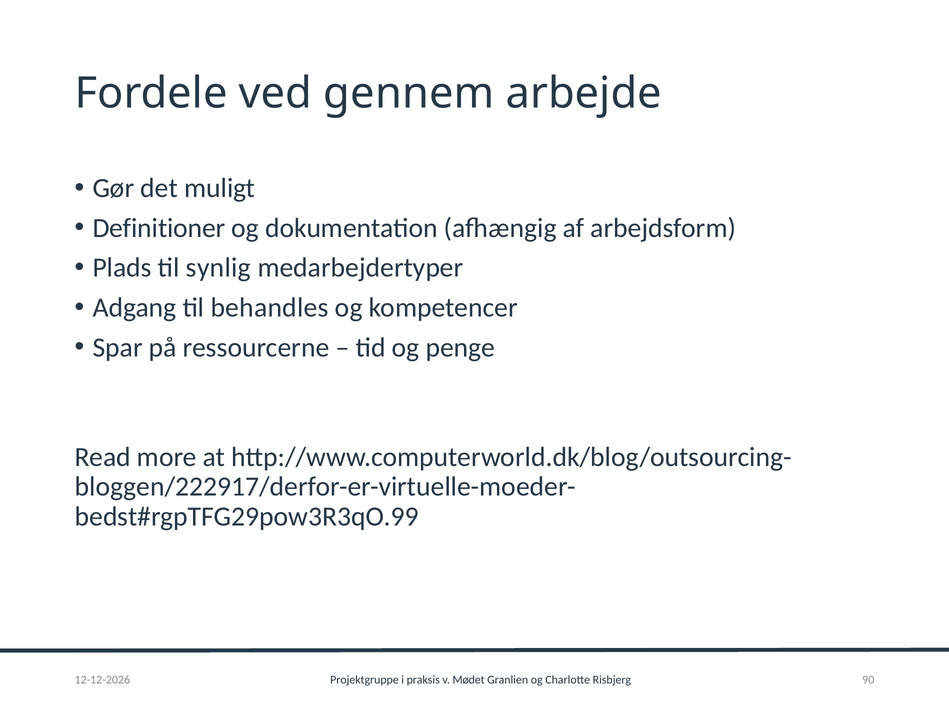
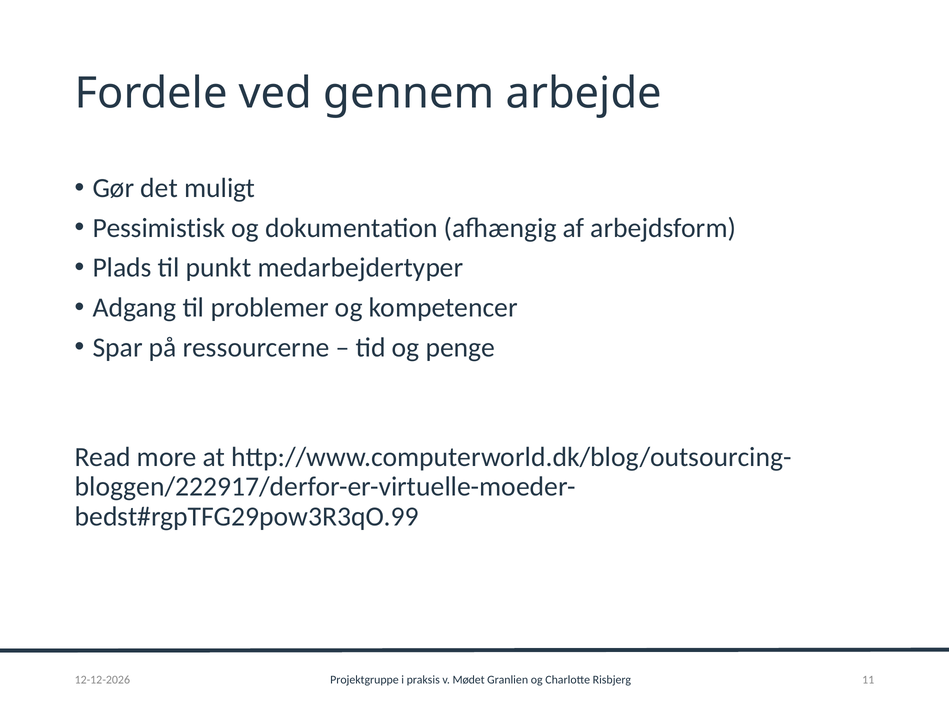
Definitioner: Definitioner -> Pessimistisk
synlig: synlig -> punkt
behandles: behandles -> problemer
90: 90 -> 11
